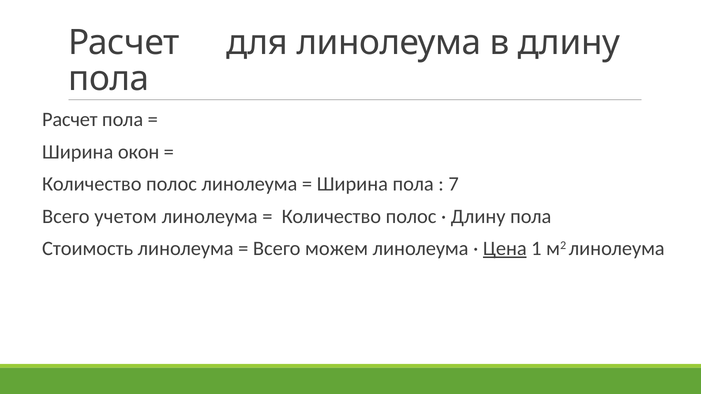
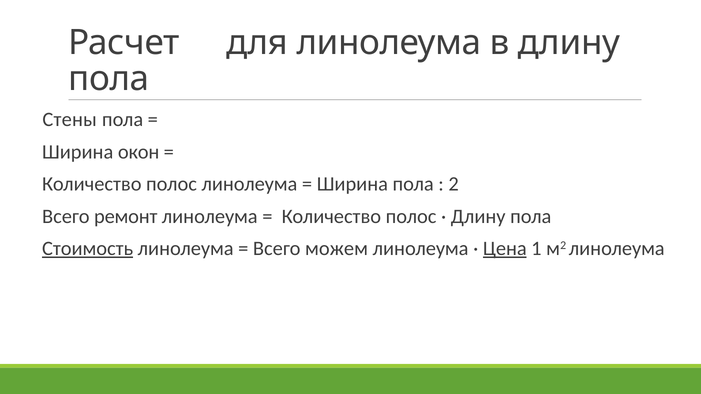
Расчет at (70, 120): Расчет -> Стены
7: 7 -> 2
учетом: учетом -> ремонт
Стоимость underline: none -> present
